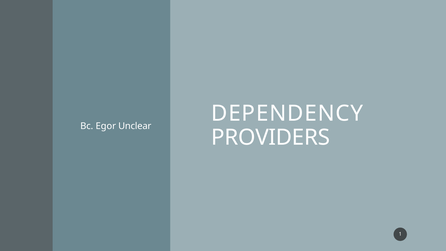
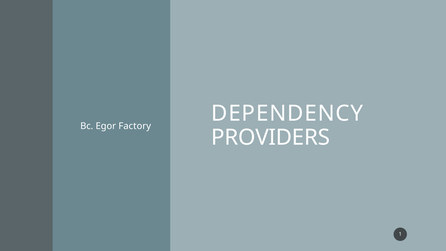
Unclear: Unclear -> Factory
